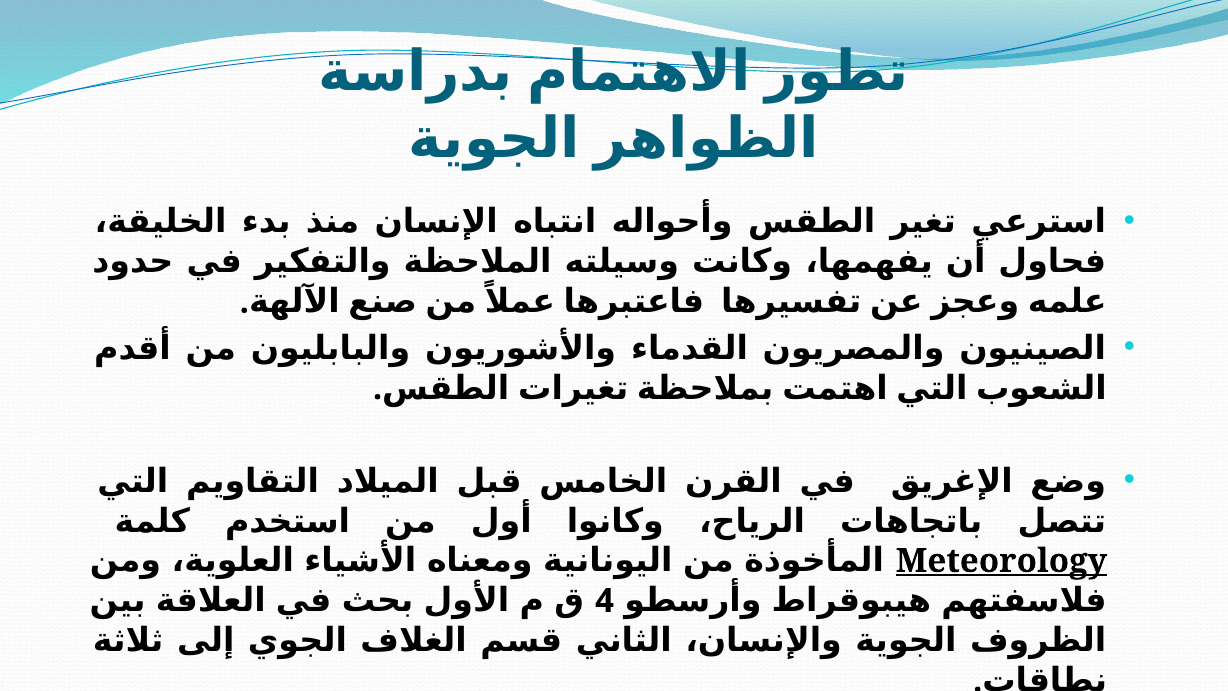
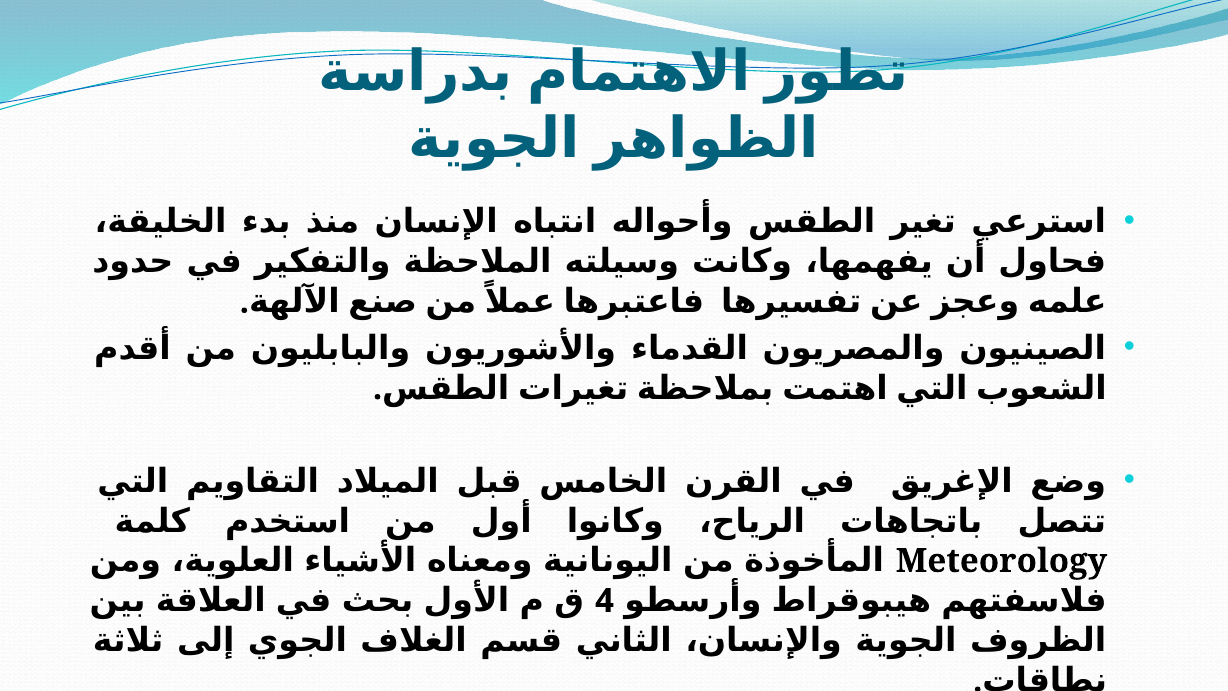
Meteorology underline: present -> none
